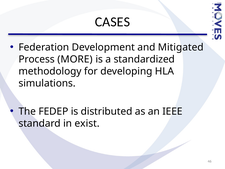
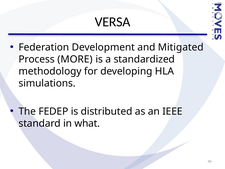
CASES: CASES -> VERSA
exist: exist -> what
